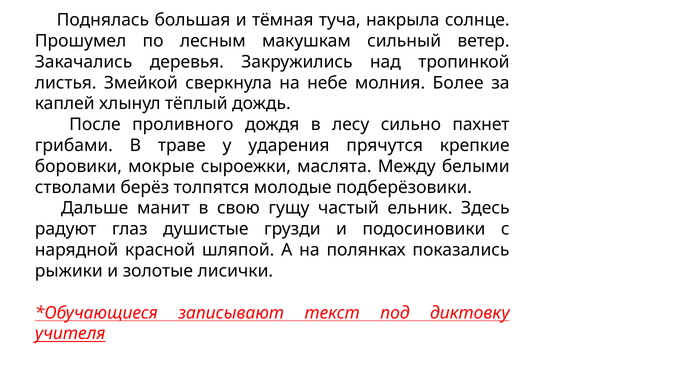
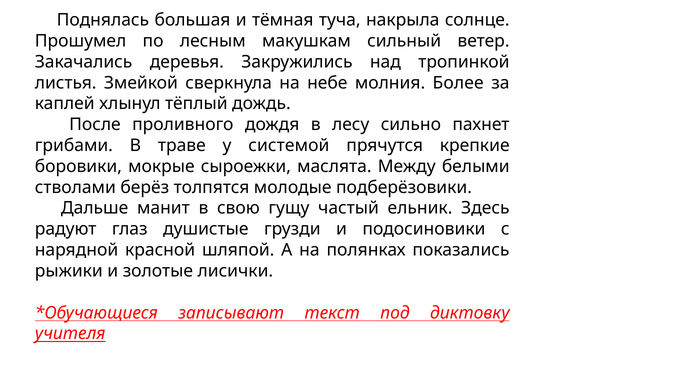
ударения: ударения -> системой
